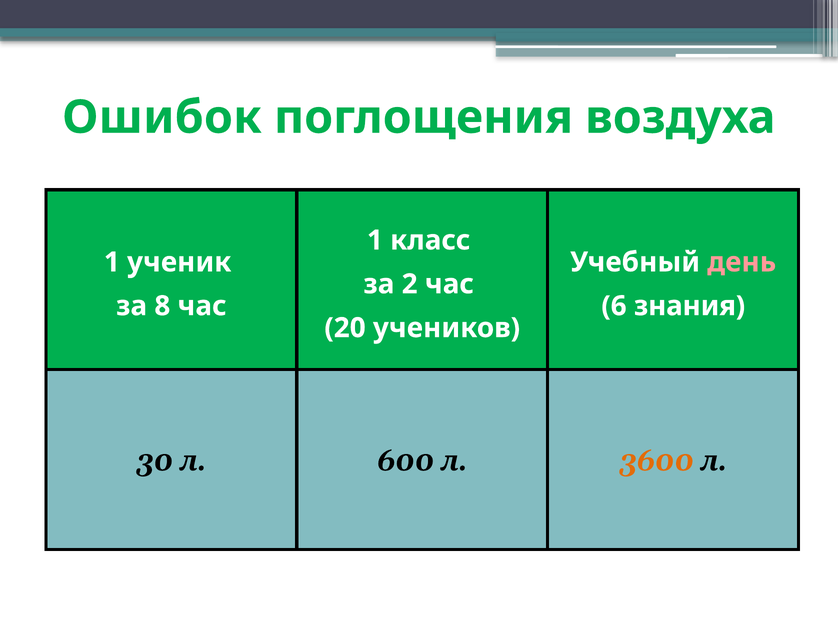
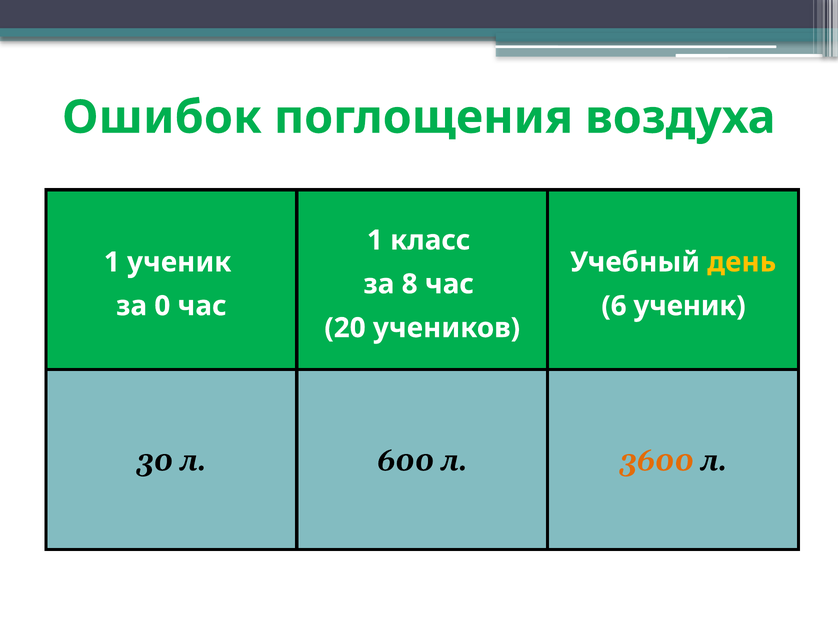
день colour: pink -> yellow
2: 2 -> 8
8: 8 -> 0
6 знания: знания -> ученик
